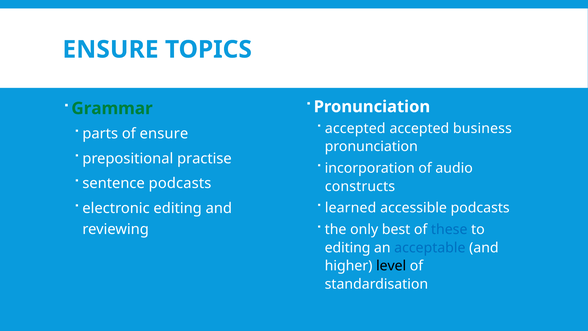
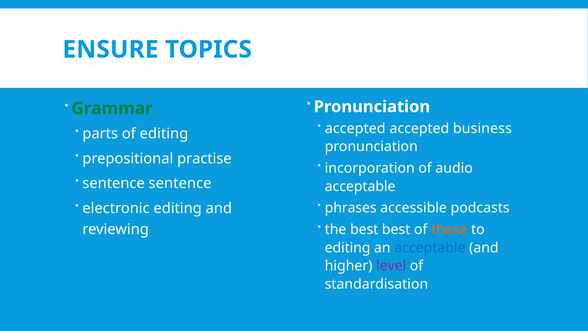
of ensure: ensure -> editing
sentence podcasts: podcasts -> sentence
constructs at (360, 186): constructs -> acceptable
learned: learned -> phrases
the only: only -> best
these colour: blue -> orange
level colour: black -> purple
